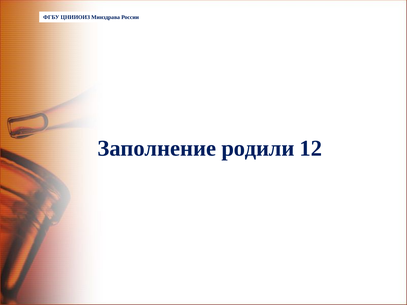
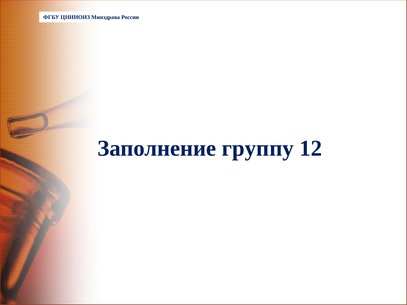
родили: родили -> группу
